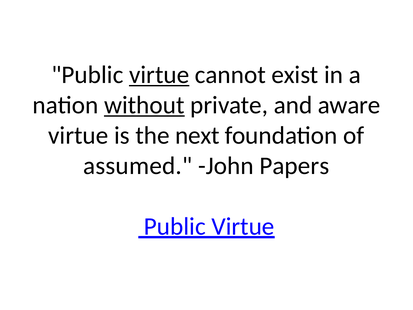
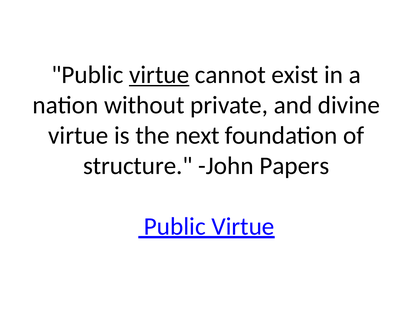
without underline: present -> none
aware: aware -> divine
assumed: assumed -> structure
